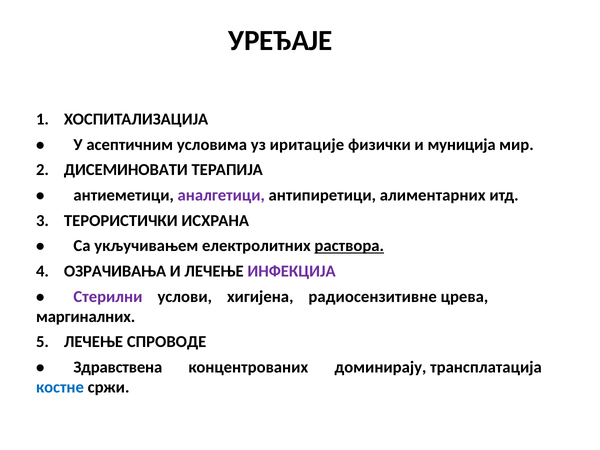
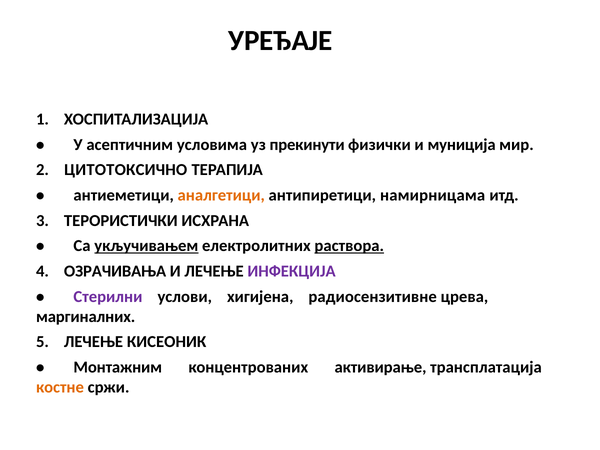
иритације: иритације -> прекинути
ДИСЕМИНОВАТИ: ДИСЕМИНОВАТИ -> ЦИТОТОКСИЧНО
аналгетици colour: purple -> orange
алиментарних: алиментарних -> намирницама
укључивањем underline: none -> present
СПРОВОДЕ: СПРОВОДЕ -> КИСЕОНИК
Здравствена: Здравствена -> Монтажним
доминирају: доминирају -> активирање
костне colour: blue -> orange
